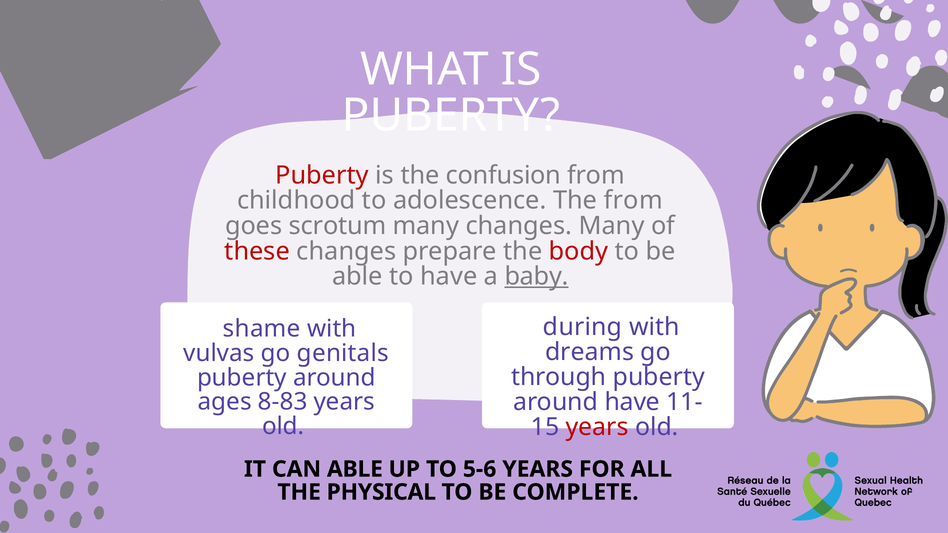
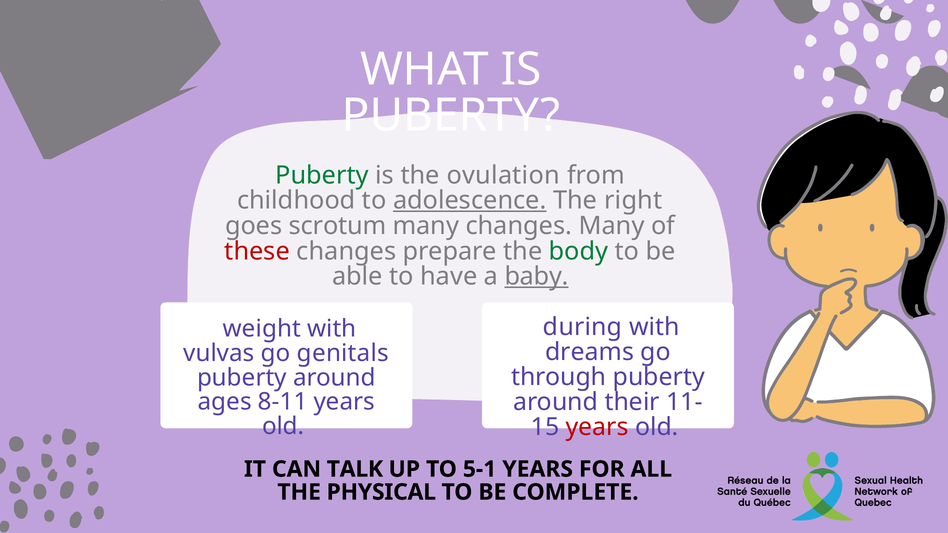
Puberty at (322, 175) colour: red -> green
confusion: confusion -> ovulation
adolescence underline: none -> present
The from: from -> right
body colour: red -> green
shame: shame -> weight
8-83: 8-83 -> 8-11
around have: have -> their
CAN ABLE: ABLE -> TALK
5-6: 5-6 -> 5-1
